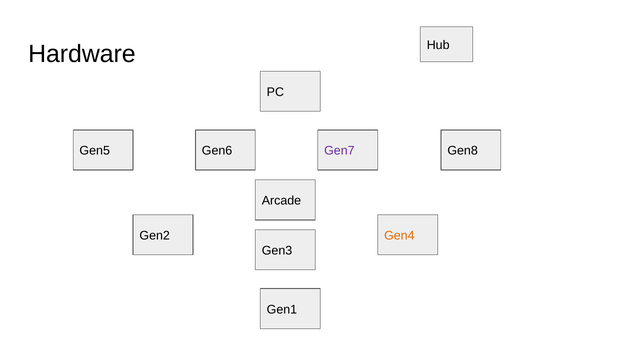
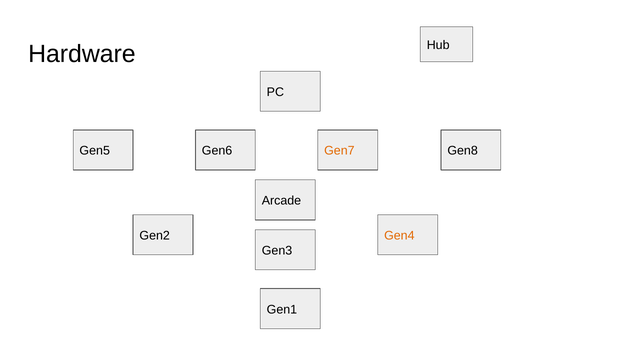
Gen7 colour: purple -> orange
